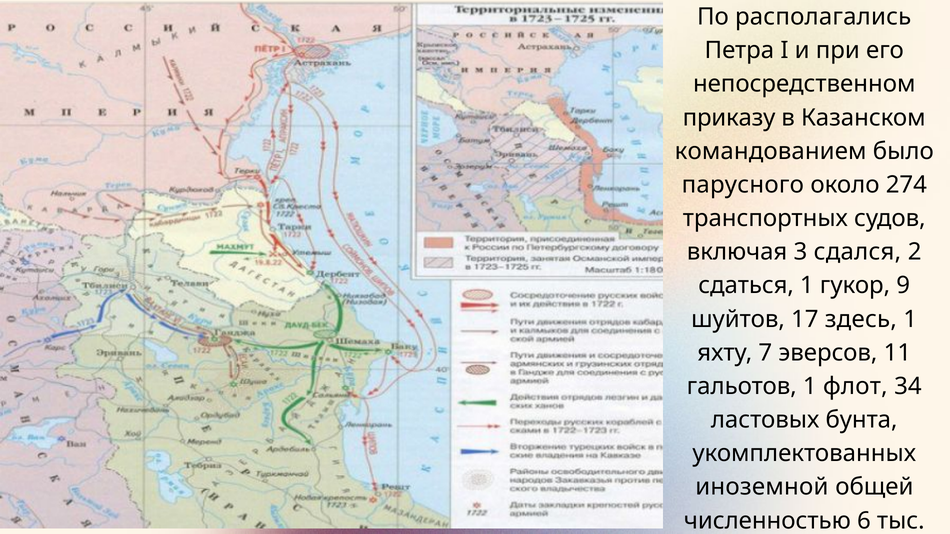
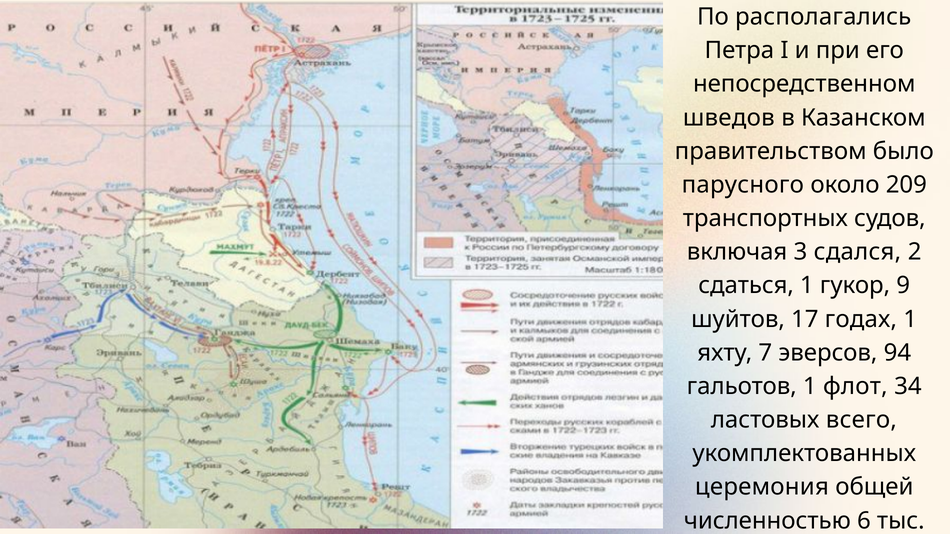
приказу: приказу -> шведов
командованием at (771, 151): командованием -> правительством
274: 274 -> 209
здесь: здесь -> годах
11: 11 -> 94
бунта: бунта -> всего
иноземной: иноземной -> церемония
